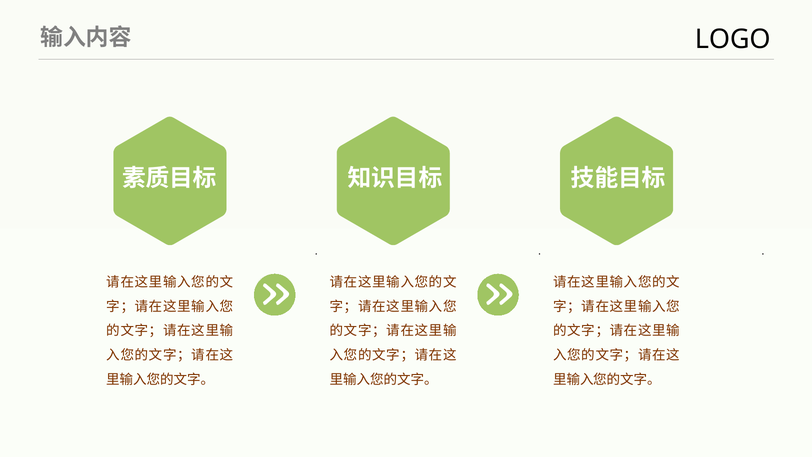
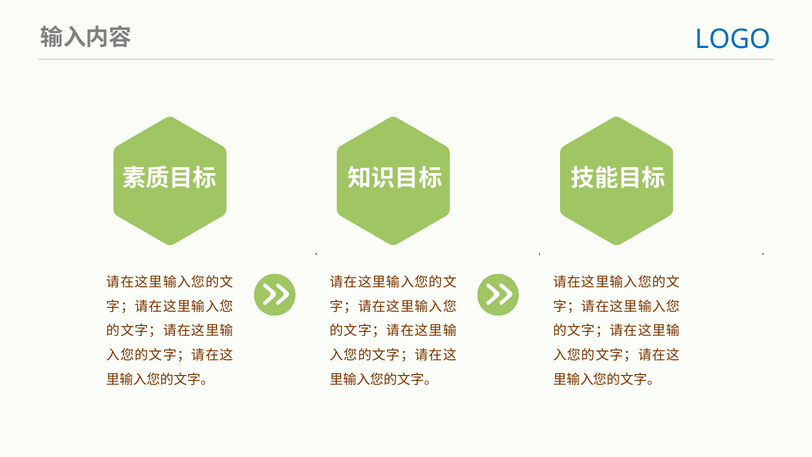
LOGO colour: black -> blue
